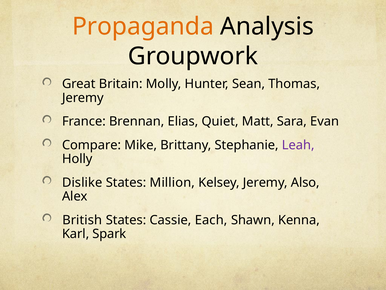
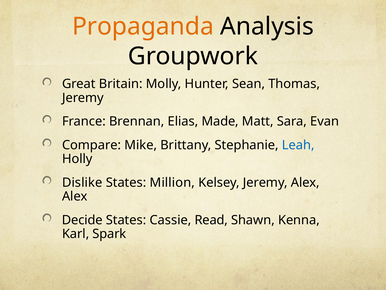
Quiet: Quiet -> Made
Leah colour: purple -> blue
Jeremy Also: Also -> Alex
British: British -> Decide
Each: Each -> Read
